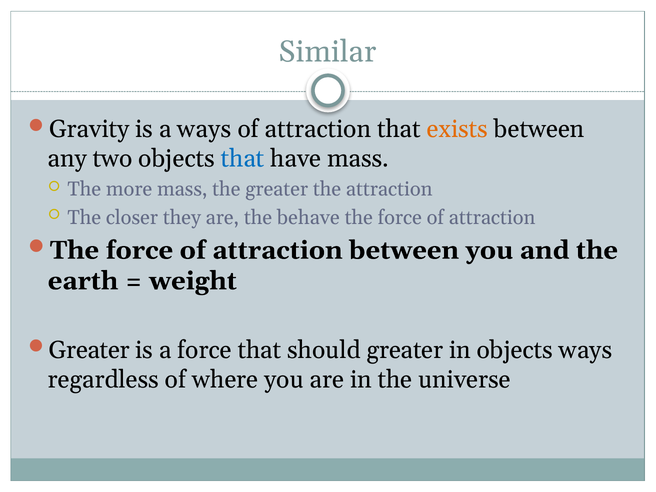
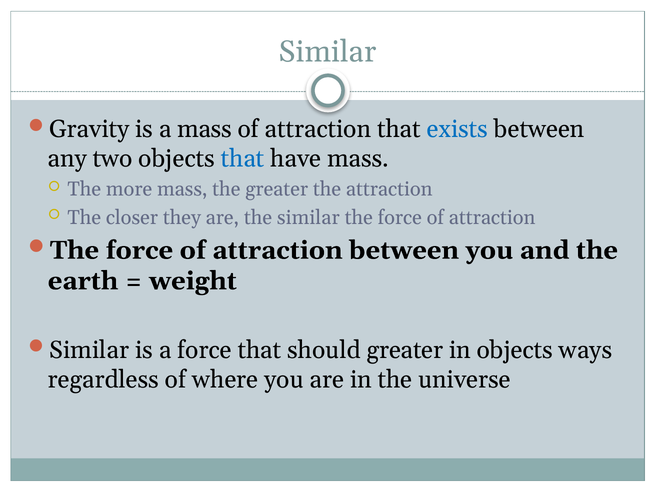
a ways: ways -> mass
exists colour: orange -> blue
the behave: behave -> similar
Greater at (89, 350): Greater -> Similar
